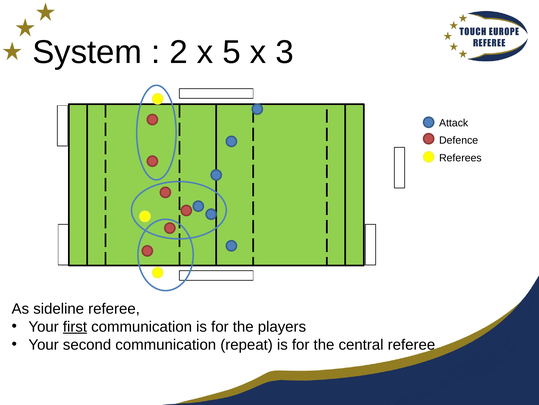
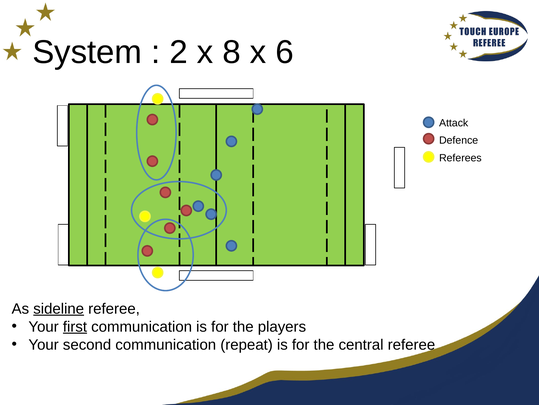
5: 5 -> 8
3: 3 -> 6
sideline underline: none -> present
